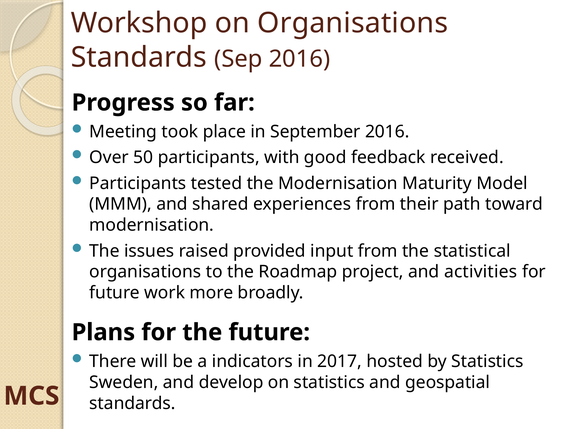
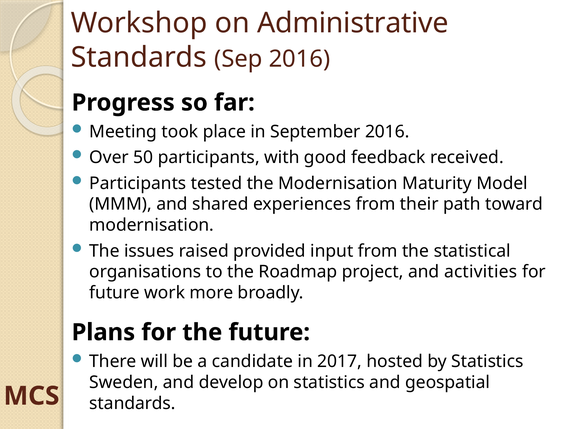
on Organisations: Organisations -> Administrative
indicators: indicators -> candidate
